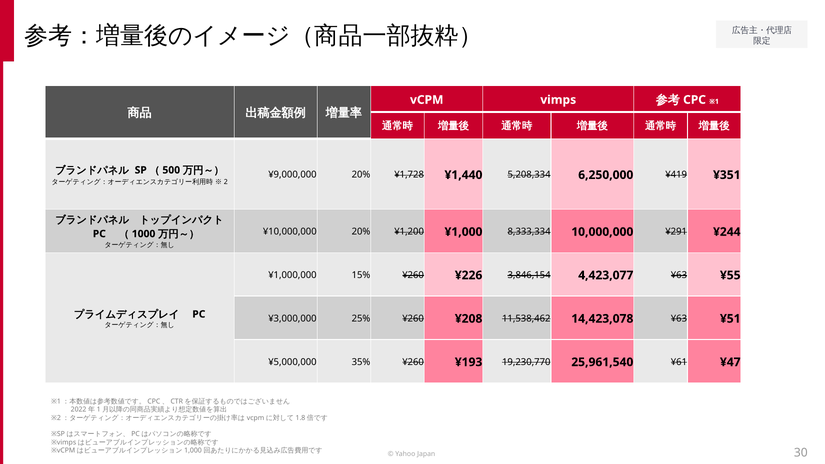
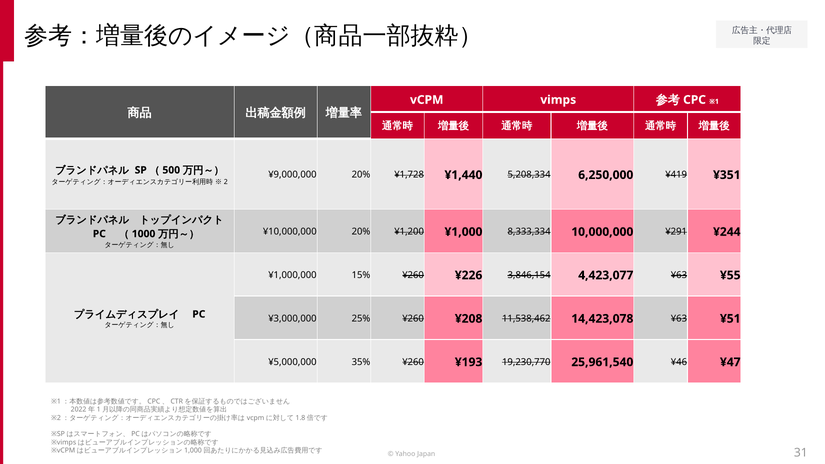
¥61: ¥61 -> ¥46
30: 30 -> 31
